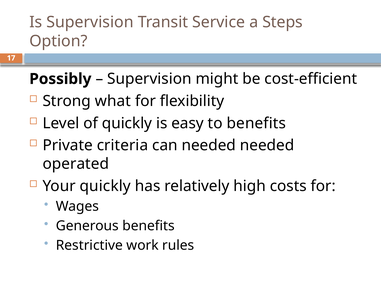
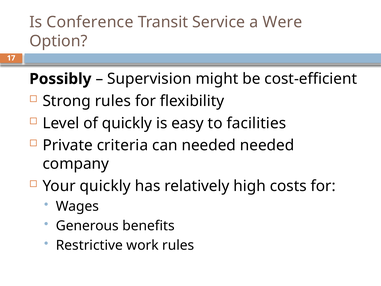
Is Supervision: Supervision -> Conference
Steps: Steps -> Were
Strong what: what -> rules
to benefits: benefits -> facilities
operated: operated -> company
